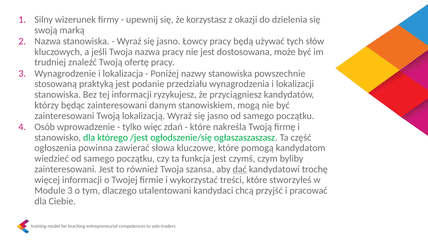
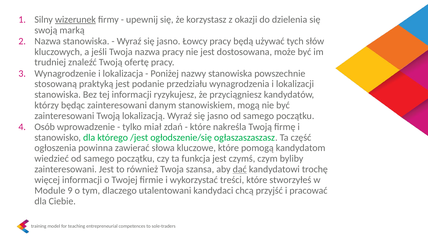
wizerunek underline: none -> present
więc: więc -> miał
Module 3: 3 -> 9
